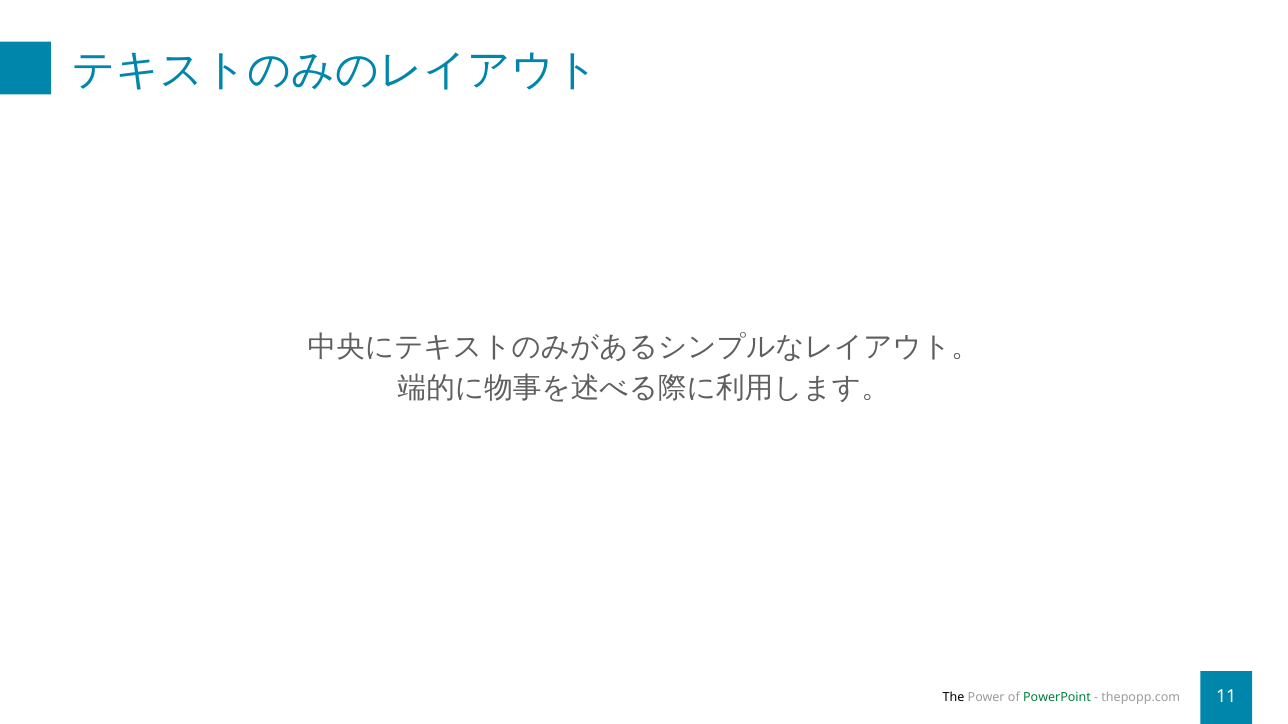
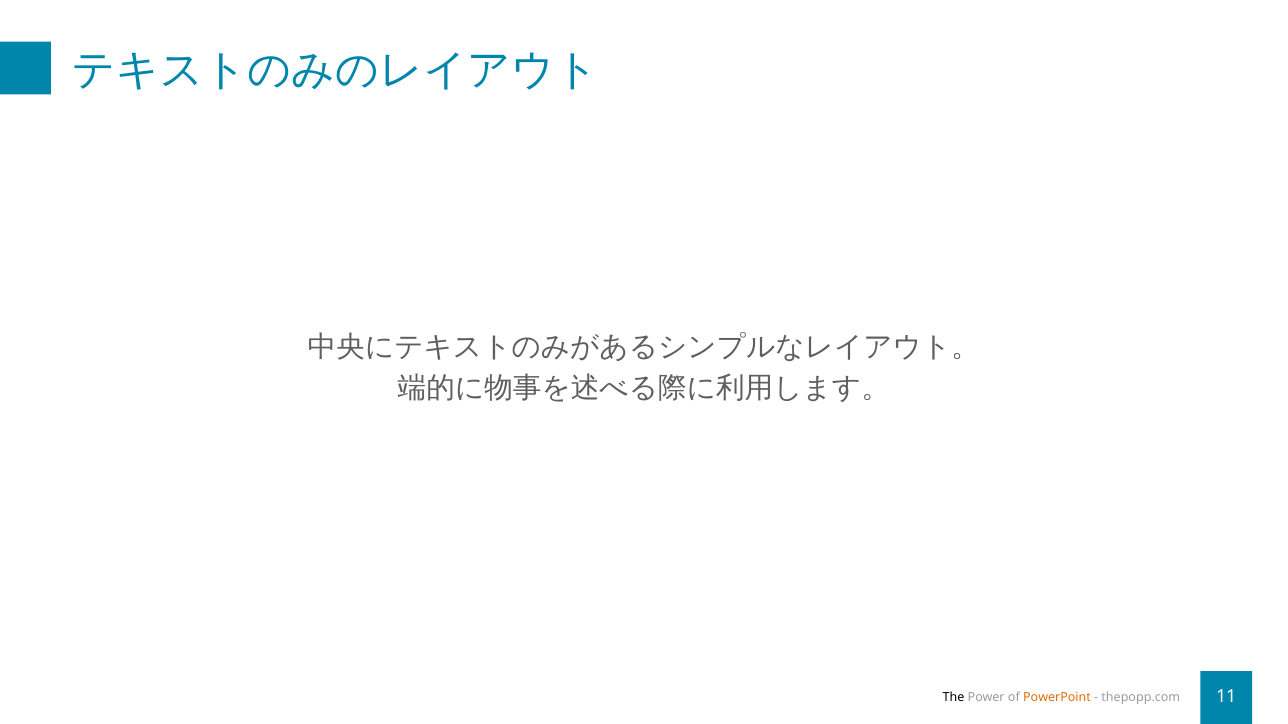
PowerPoint colour: green -> orange
